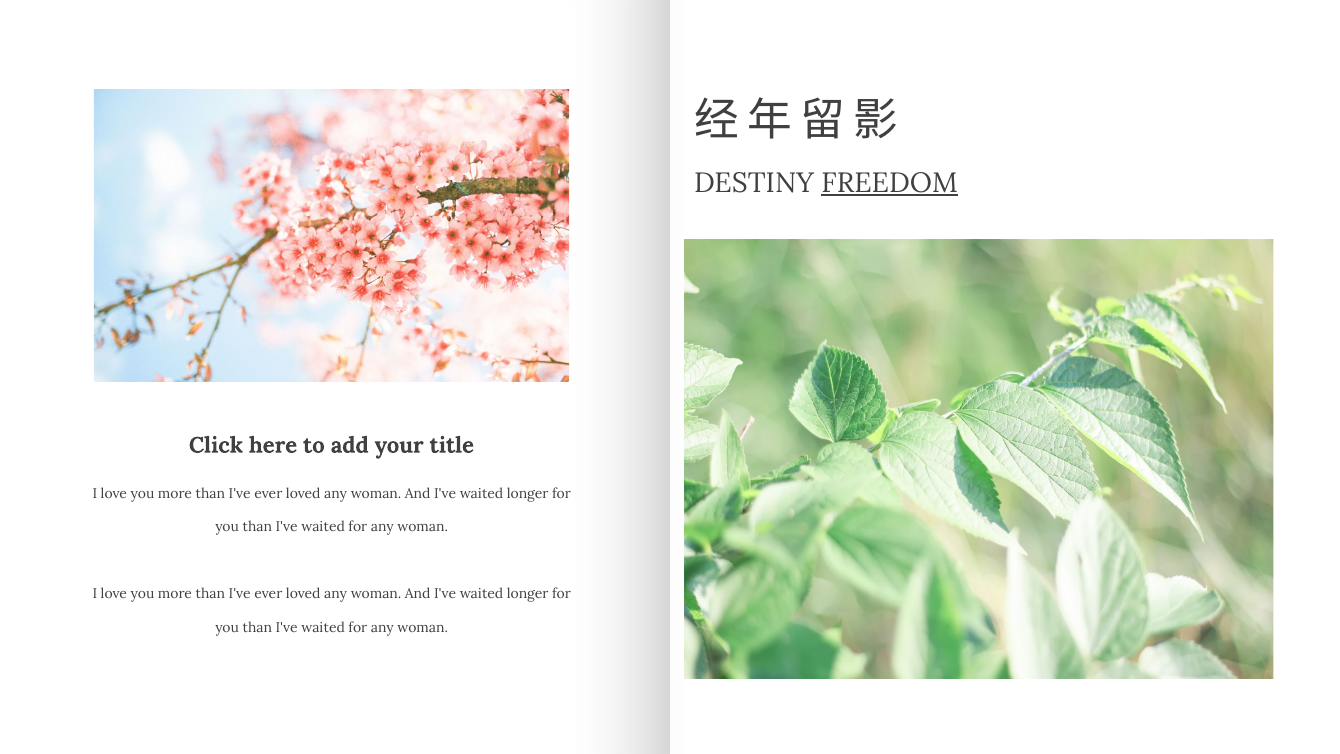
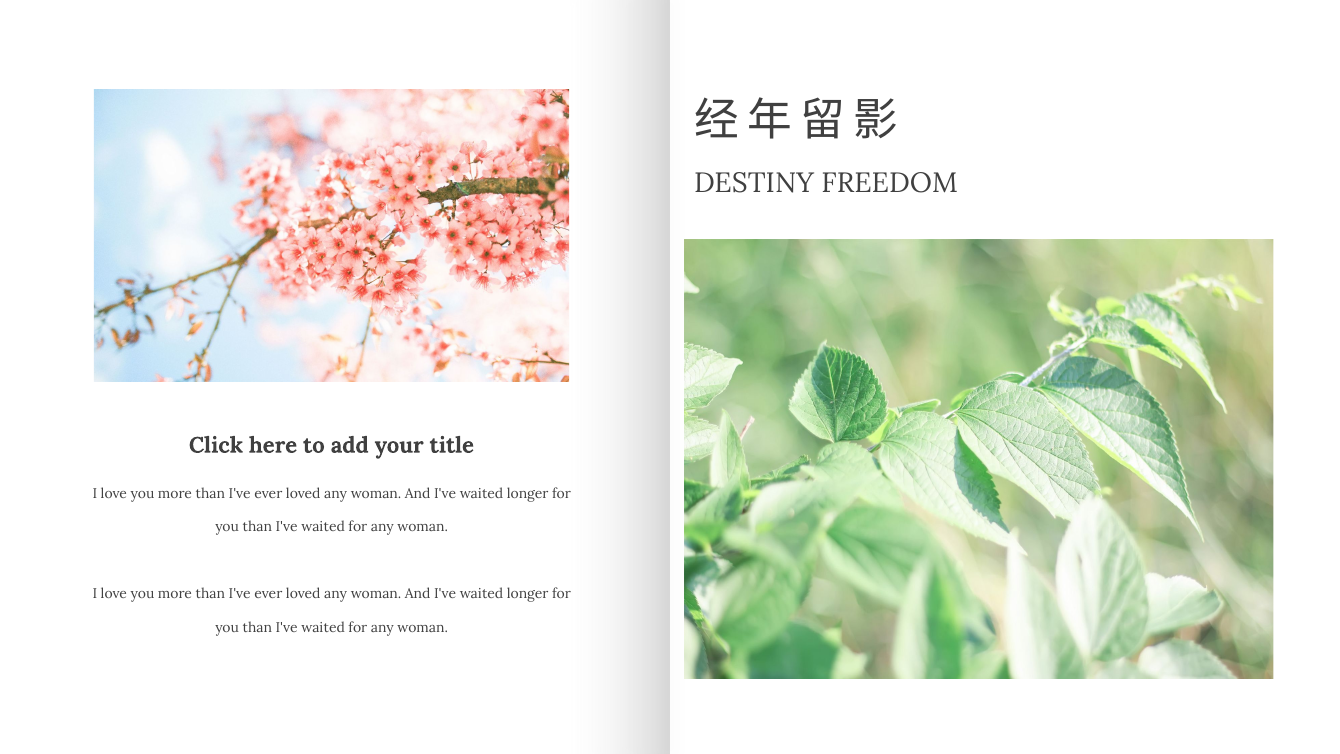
FREEDOM underline: present -> none
